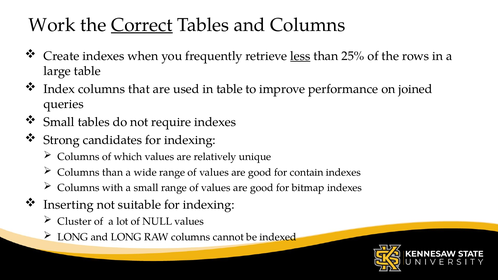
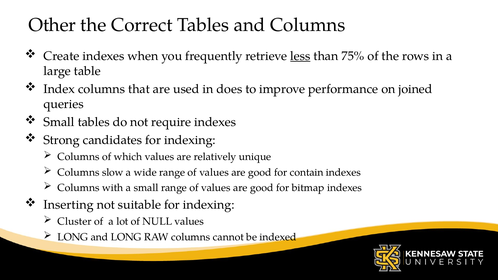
Work: Work -> Other
Correct underline: present -> none
25%: 25% -> 75%
in table: table -> does
Columns than: than -> slow
